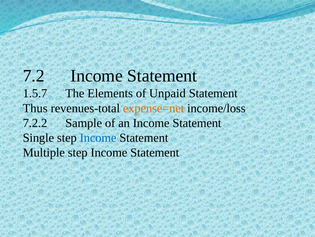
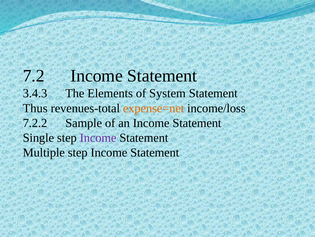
1.5.7: 1.5.7 -> 3.4.3
Unpaid: Unpaid -> System
Income at (98, 137) colour: blue -> purple
